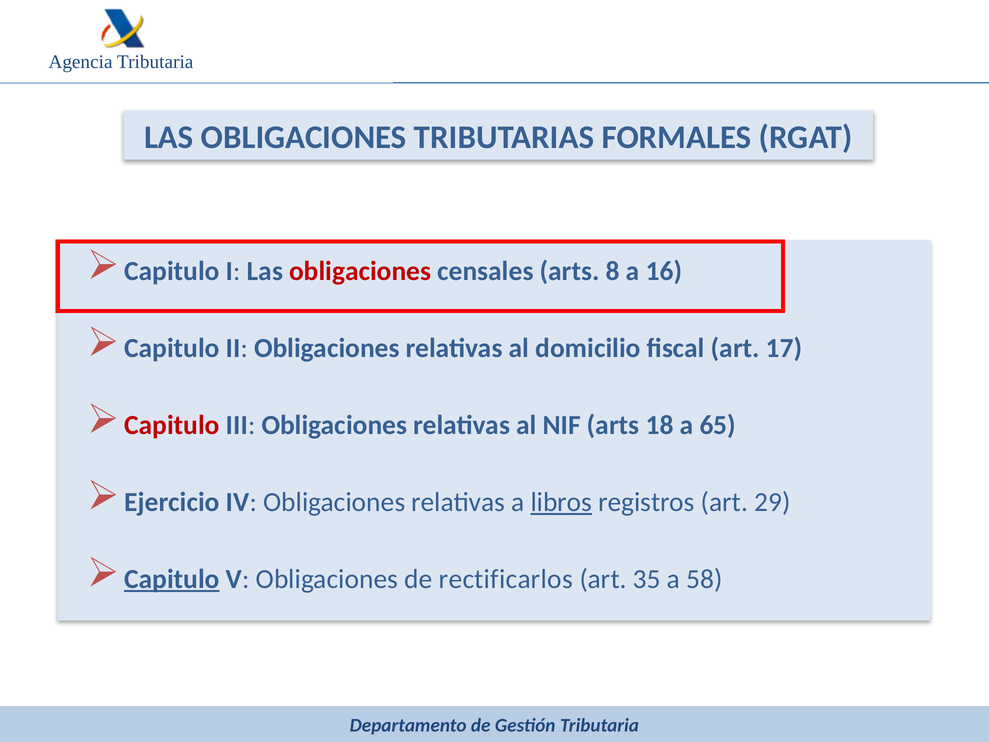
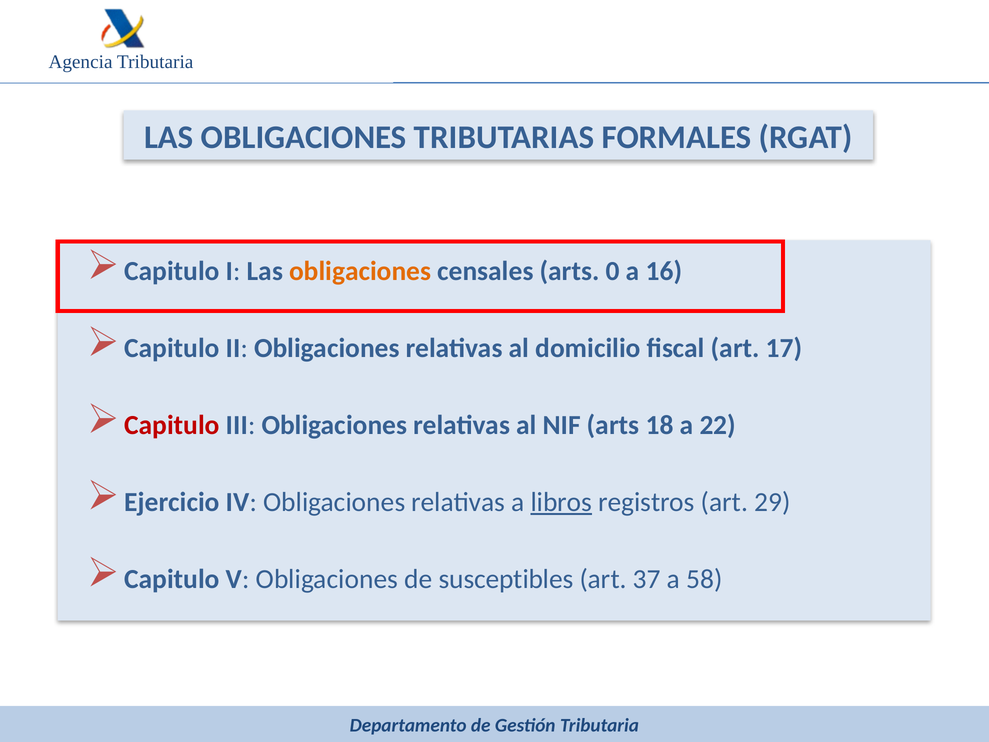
obligaciones at (360, 271) colour: red -> orange
8: 8 -> 0
65: 65 -> 22
Capitulo at (172, 579) underline: present -> none
rectificarlos: rectificarlos -> susceptibles
35: 35 -> 37
